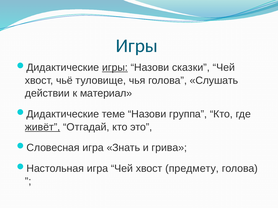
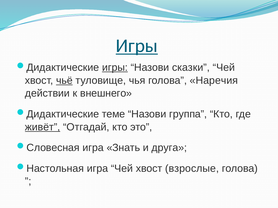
Игры at (137, 46) underline: none -> present
чьё underline: none -> present
Слушать: Слушать -> Наречия
материал: материал -> внешнего
грива: грива -> друга
предмету: предмету -> взрослые
